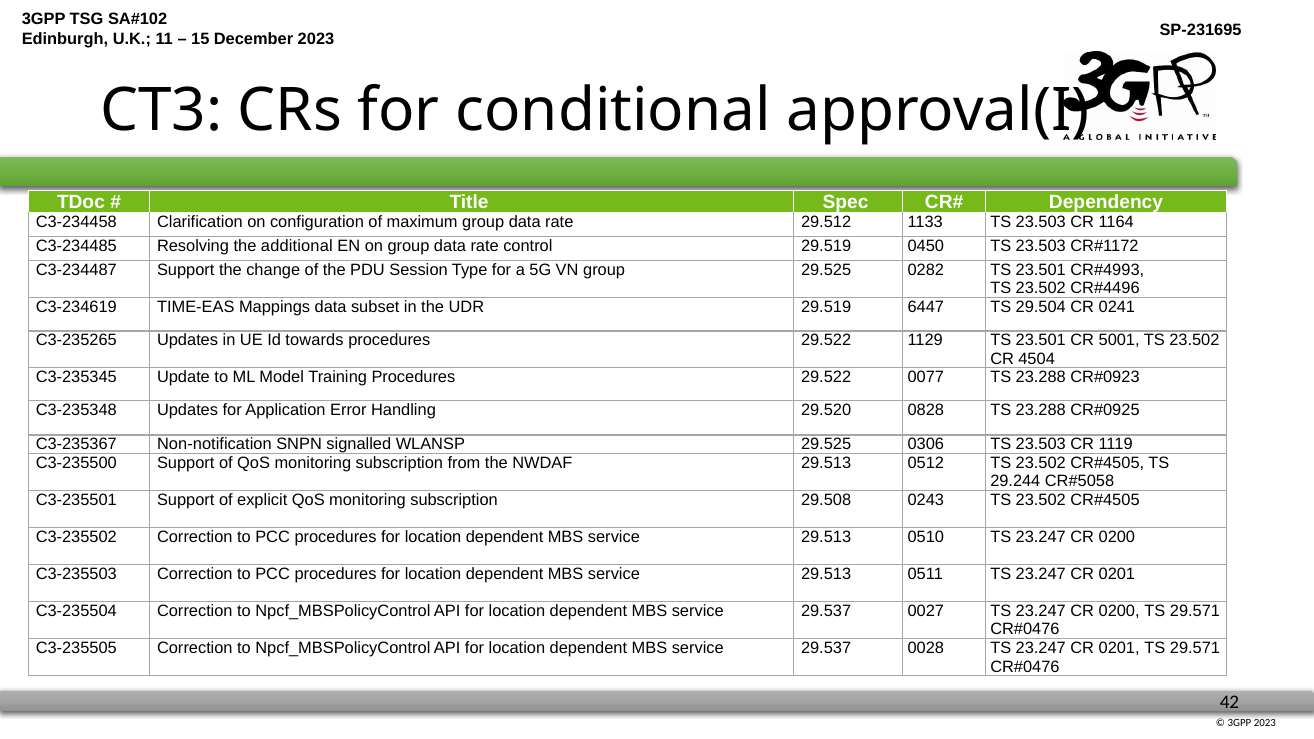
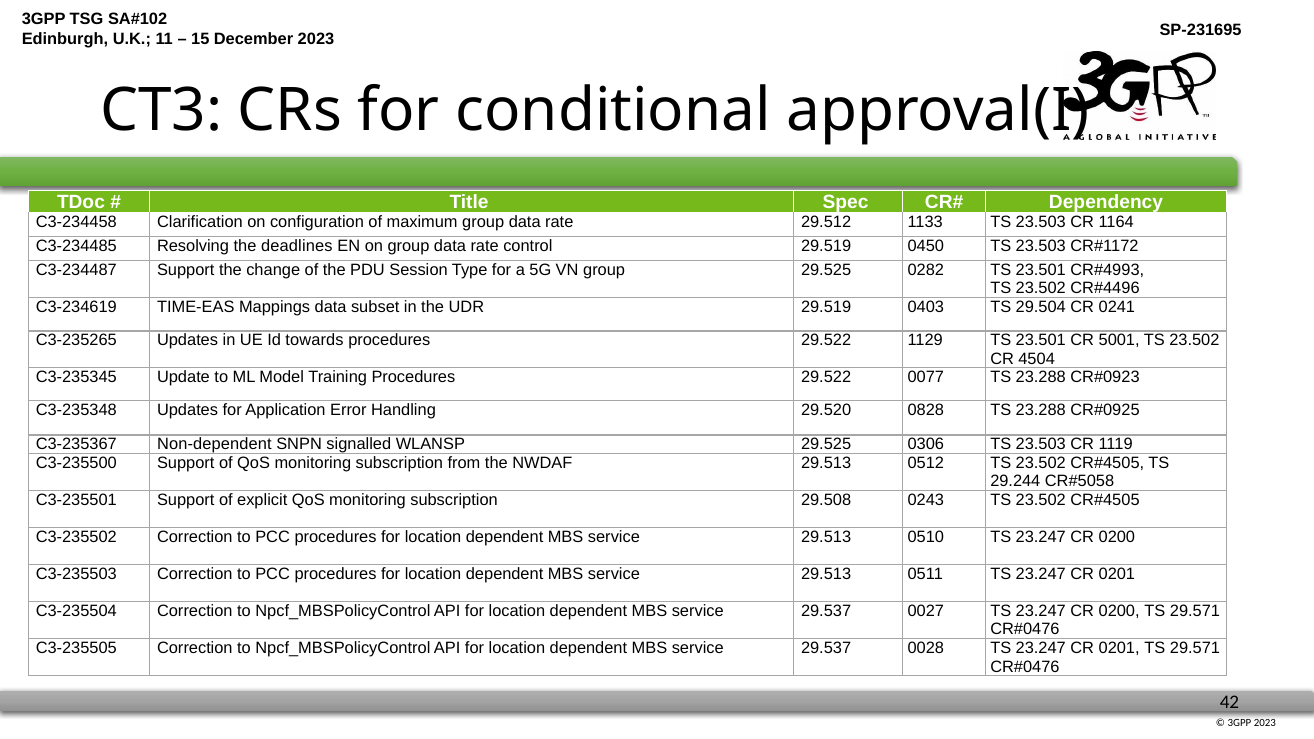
additional: additional -> deadlines
6447: 6447 -> 0403
Non-notification: Non-notification -> Non-dependent
